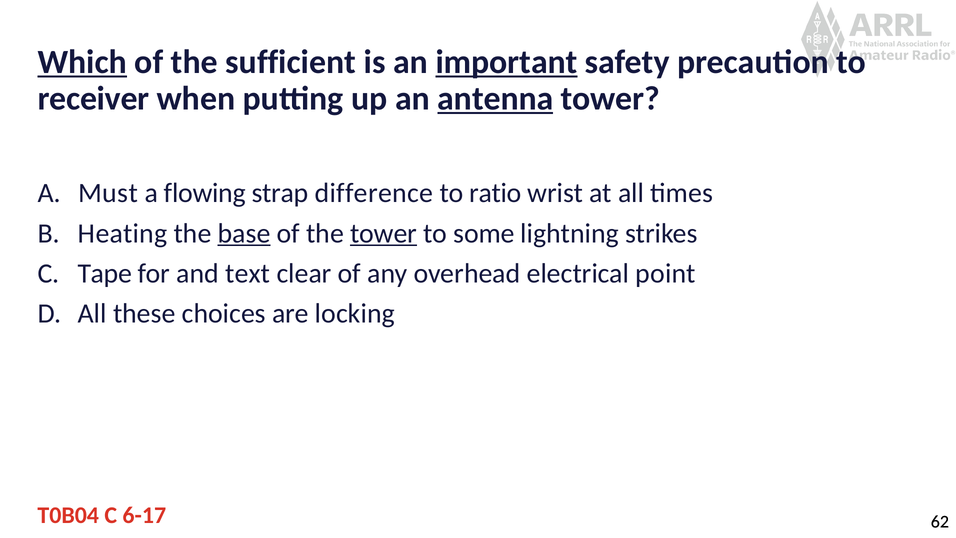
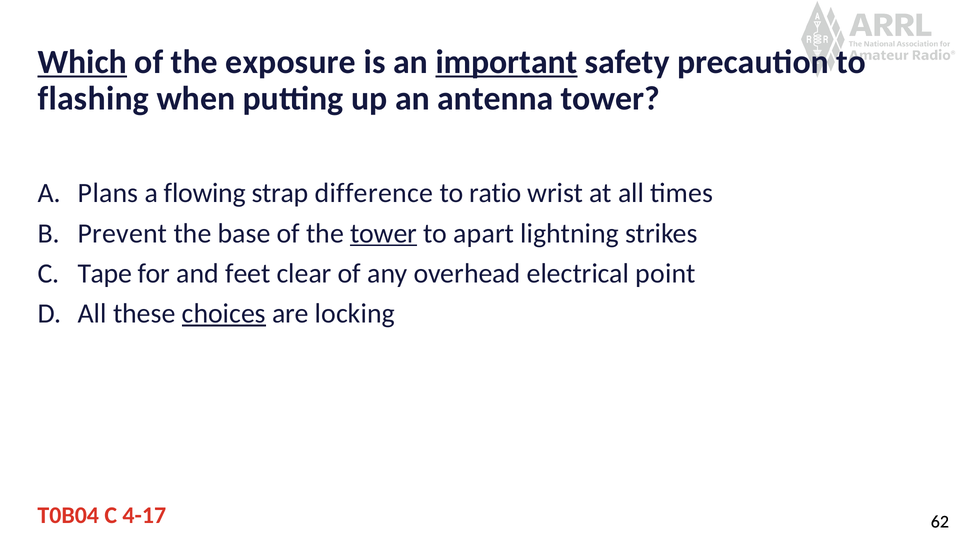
sufficient: sufficient -> exposure
receiver: receiver -> flashing
antenna underline: present -> none
Must: Must -> Plans
Heating: Heating -> Prevent
base underline: present -> none
some: some -> apart
text: text -> feet
choices underline: none -> present
6-17: 6-17 -> 4-17
